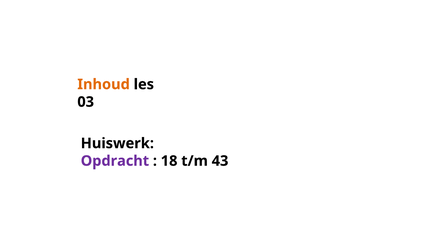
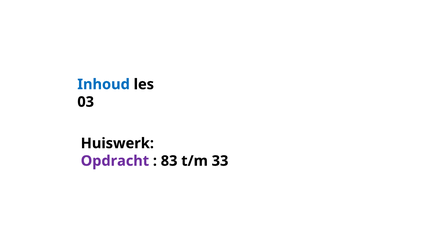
Inhoud colour: orange -> blue
18: 18 -> 83
43: 43 -> 33
